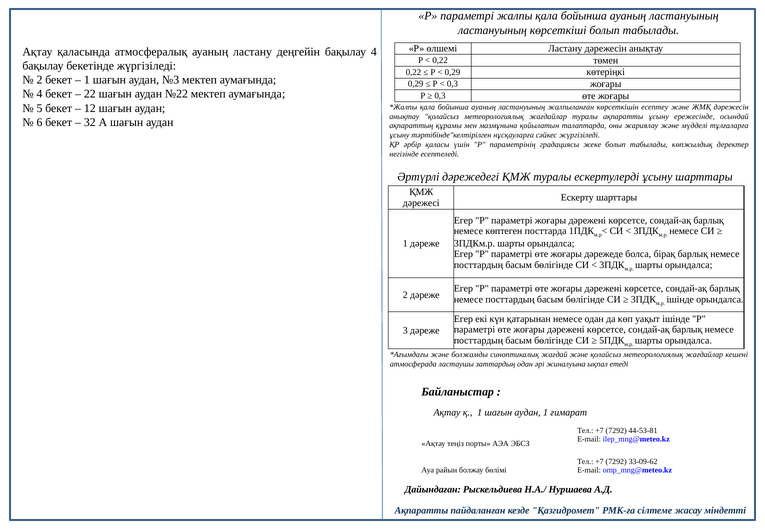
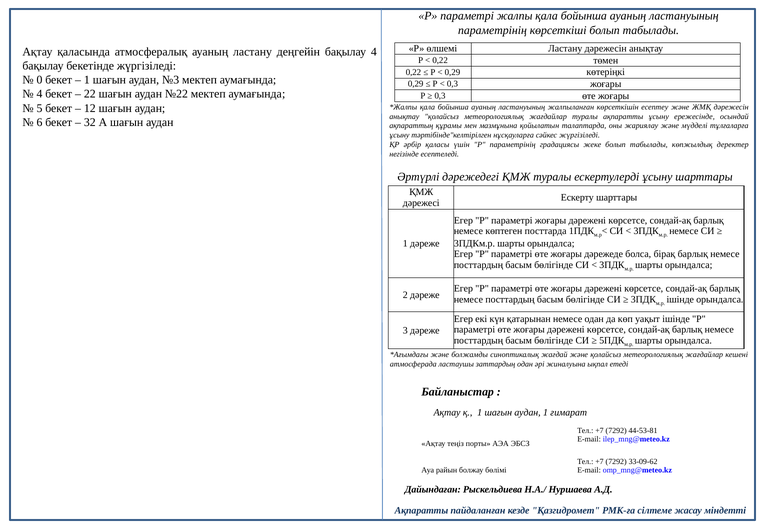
ластануының at (492, 30): ластануының -> параметрінің
2 at (39, 80): 2 -> 0
